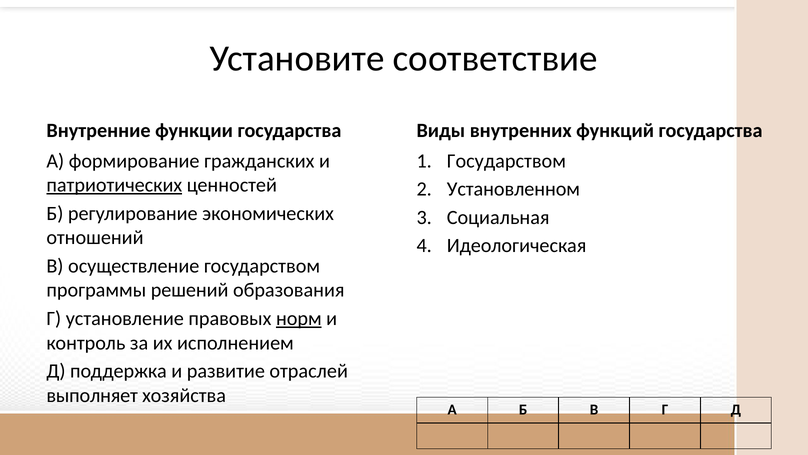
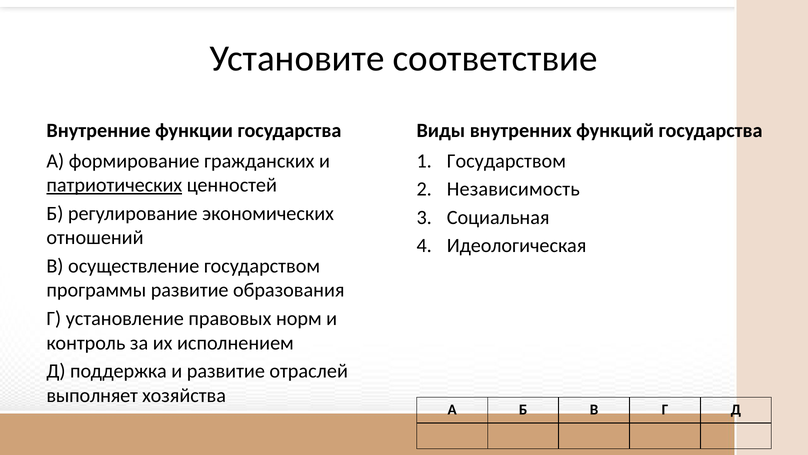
Установленном: Установленном -> Независимость
программы решений: решений -> развитие
норм underline: present -> none
